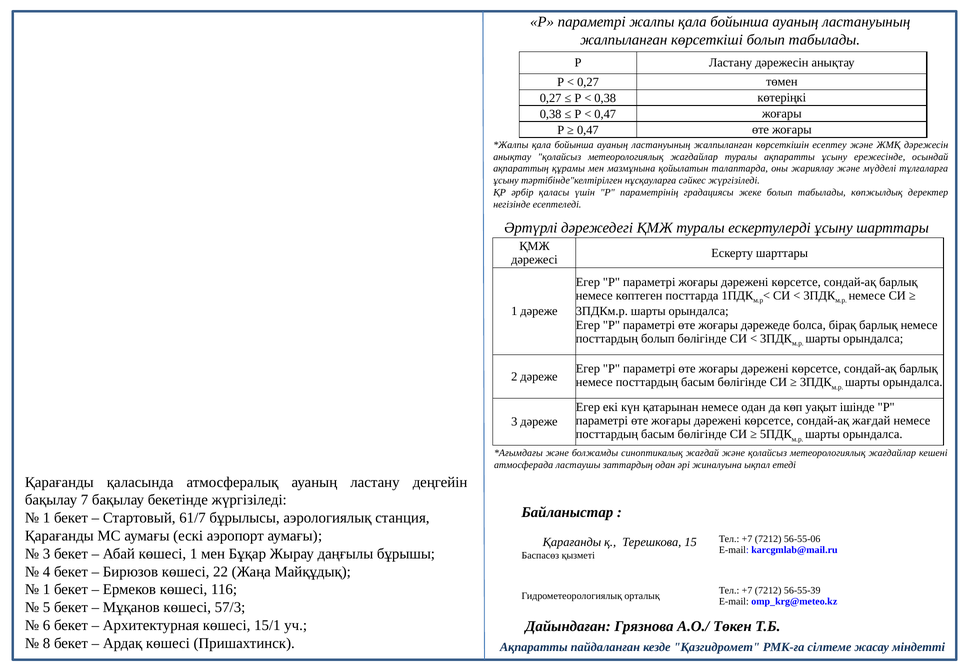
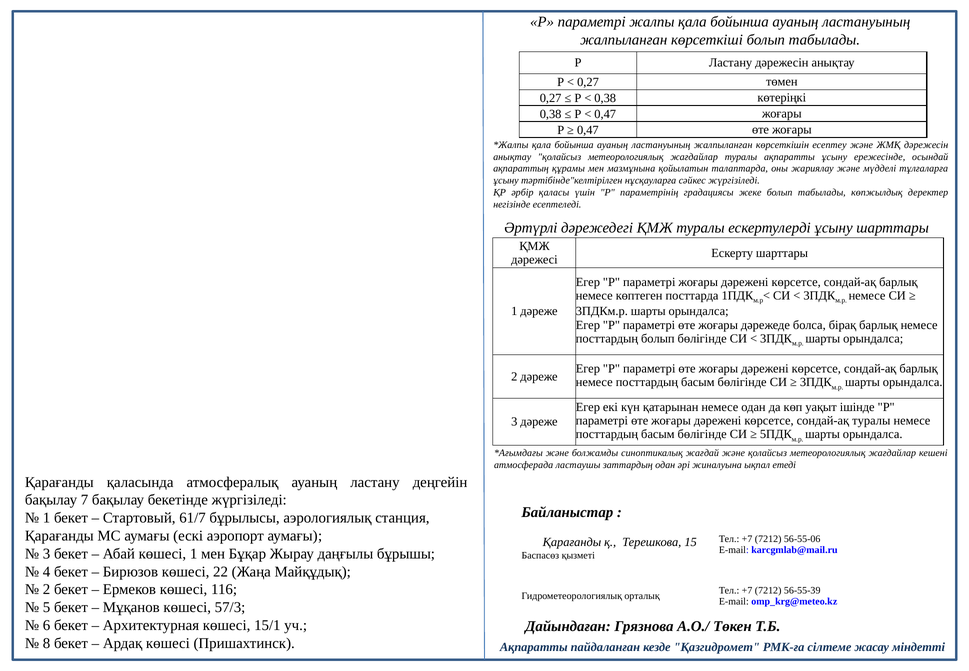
сондай-ақ жағдай: жағдай -> туралы
1 at (47, 589): 1 -> 2
